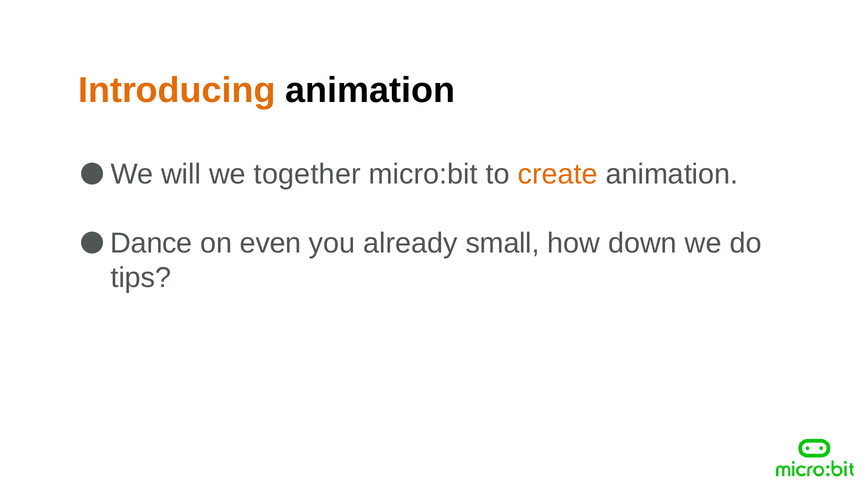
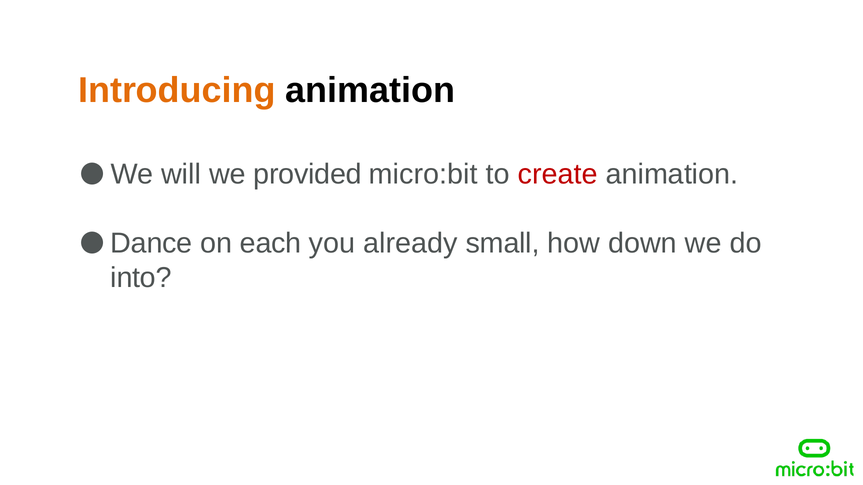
together: together -> provided
create colour: orange -> red
even: even -> each
tips: tips -> into
